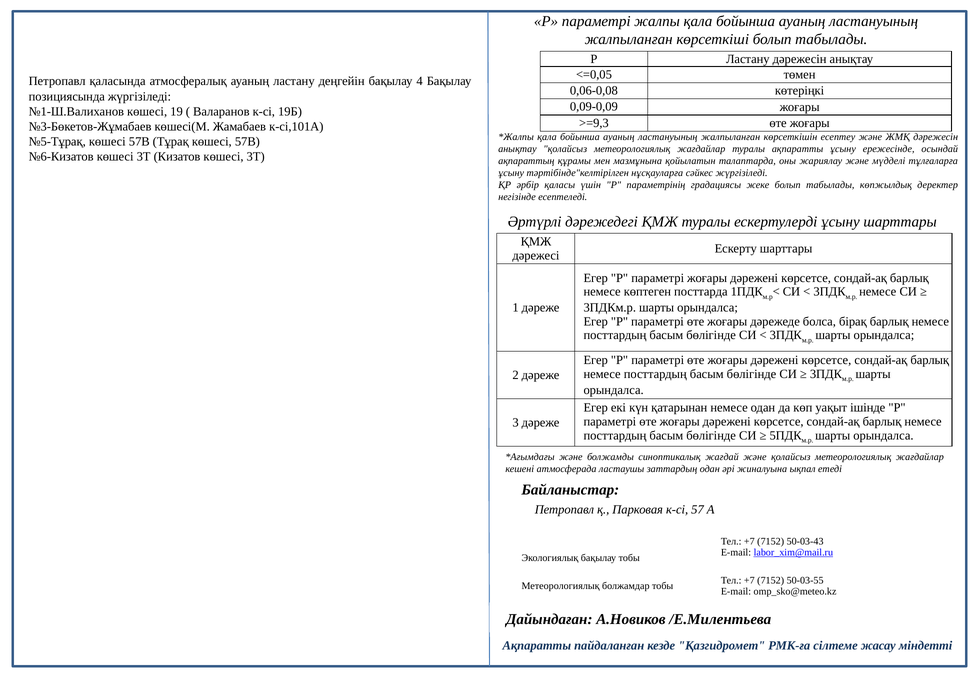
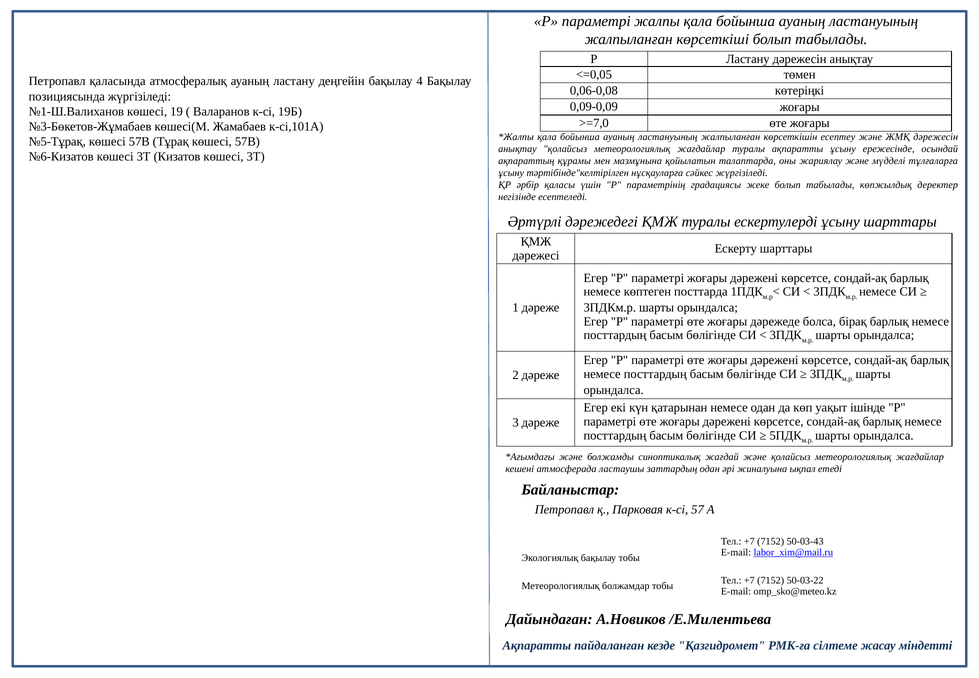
>=9,3: >=9,3 -> >=7,0
50-03-55: 50-03-55 -> 50-03-22
